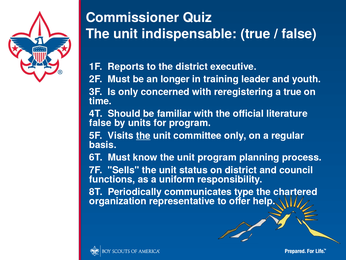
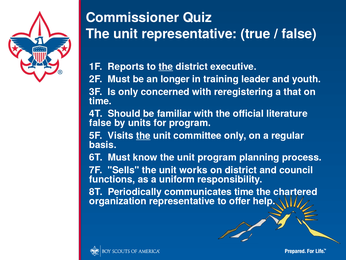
unit indispensable: indispensable -> representative
the at (166, 67) underline: none -> present
a true: true -> that
status: status -> works
communicates type: type -> time
